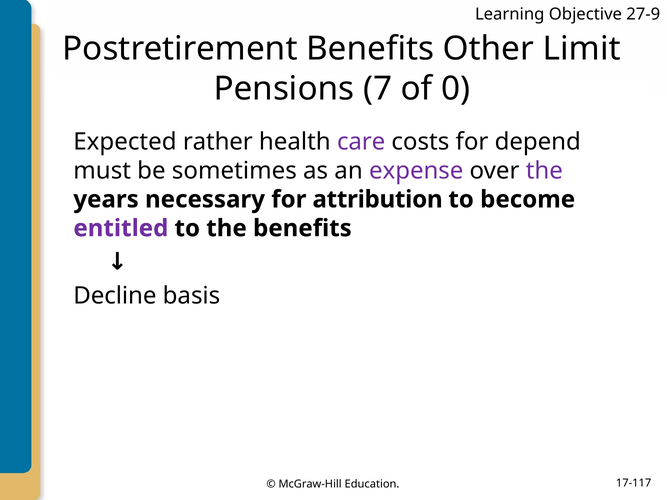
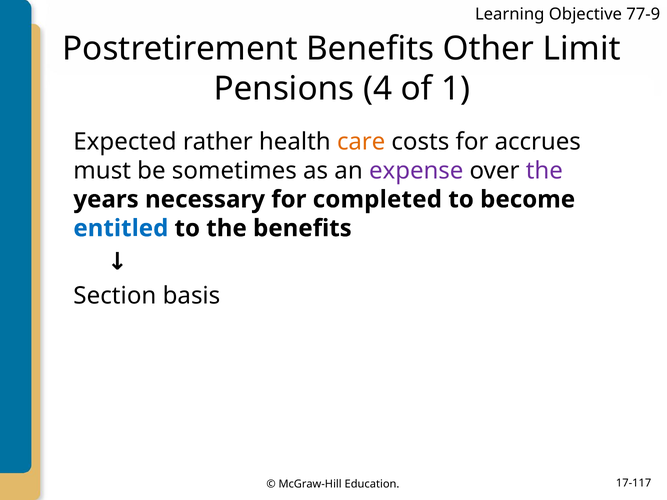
27-9: 27-9 -> 77-9
7: 7 -> 4
0: 0 -> 1
care colour: purple -> orange
depend: depend -> accrues
attribution: attribution -> completed
entitled colour: purple -> blue
Decline: Decline -> Section
